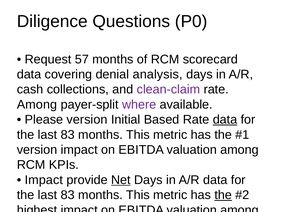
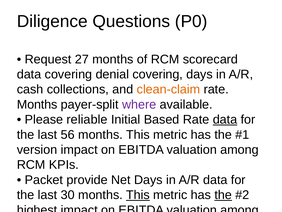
57: 57 -> 27
denial analysis: analysis -> covering
clean-claim colour: purple -> orange
Among at (37, 104): Among -> Months
Please version: version -> reliable
83 at (68, 134): 83 -> 56
Impact at (44, 179): Impact -> Packet
Net at (121, 179) underline: present -> none
83 at (68, 195): 83 -> 30
This at (138, 195) underline: none -> present
